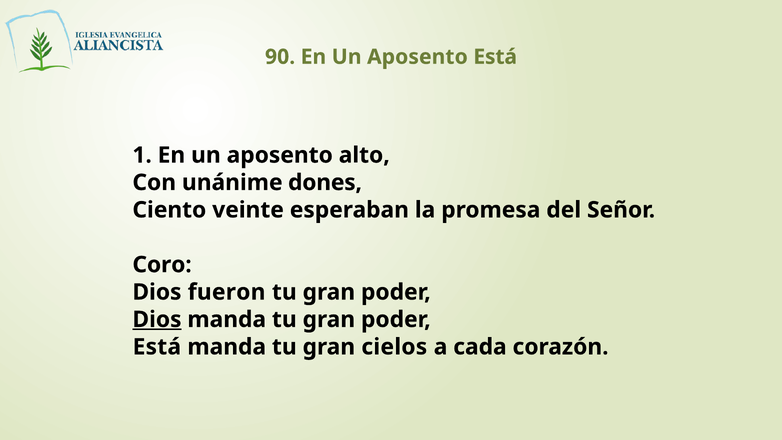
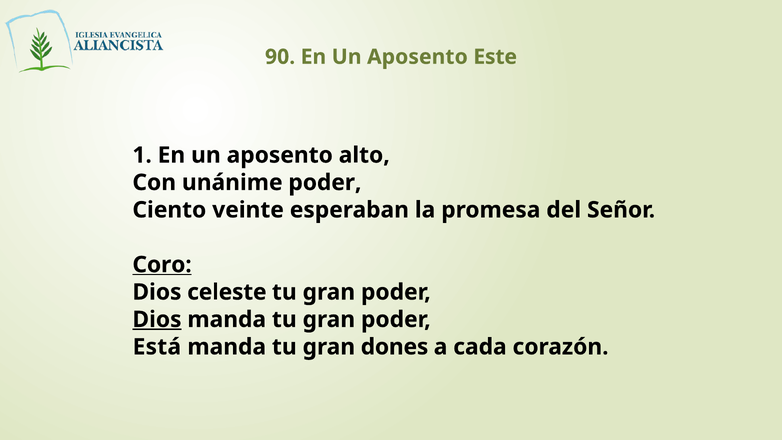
Aposento Está: Está -> Este
unánime dones: dones -> poder
Coro underline: none -> present
fueron: fueron -> celeste
cielos: cielos -> dones
